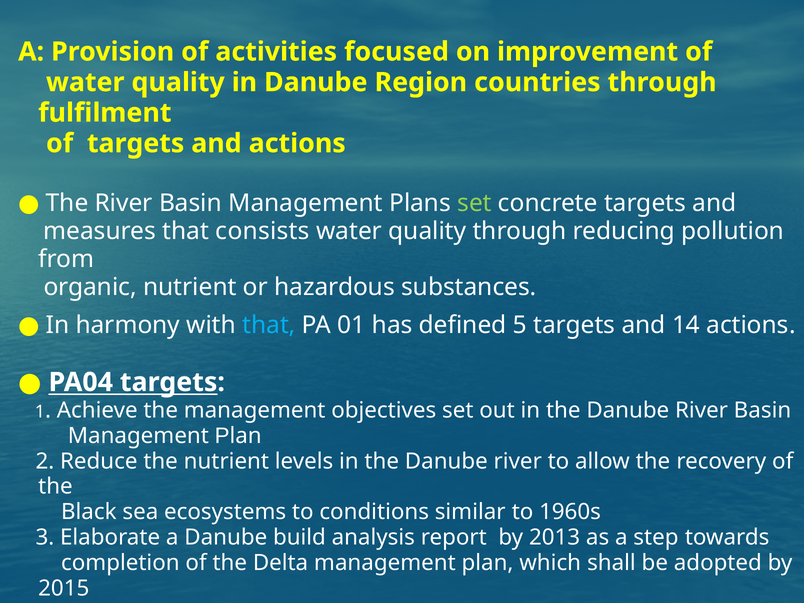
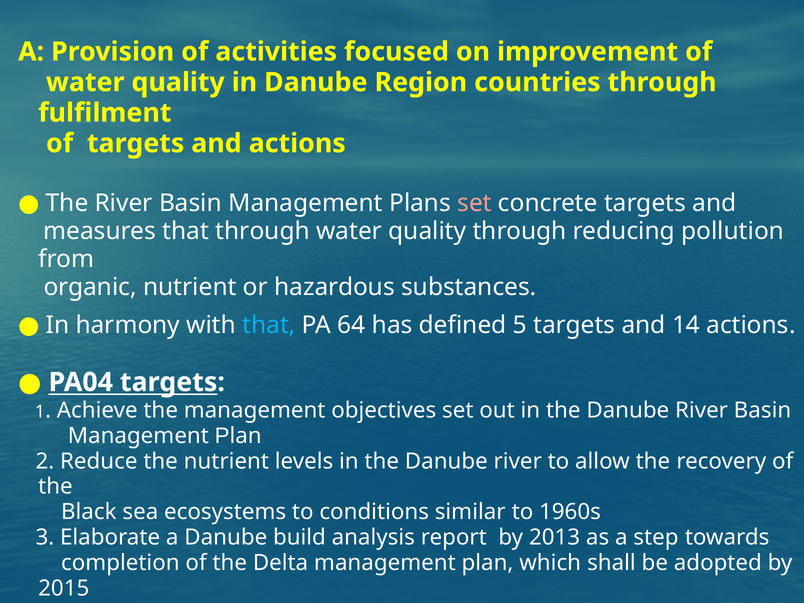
set at (475, 203) colour: light green -> pink
that consists: consists -> through
01: 01 -> 64
